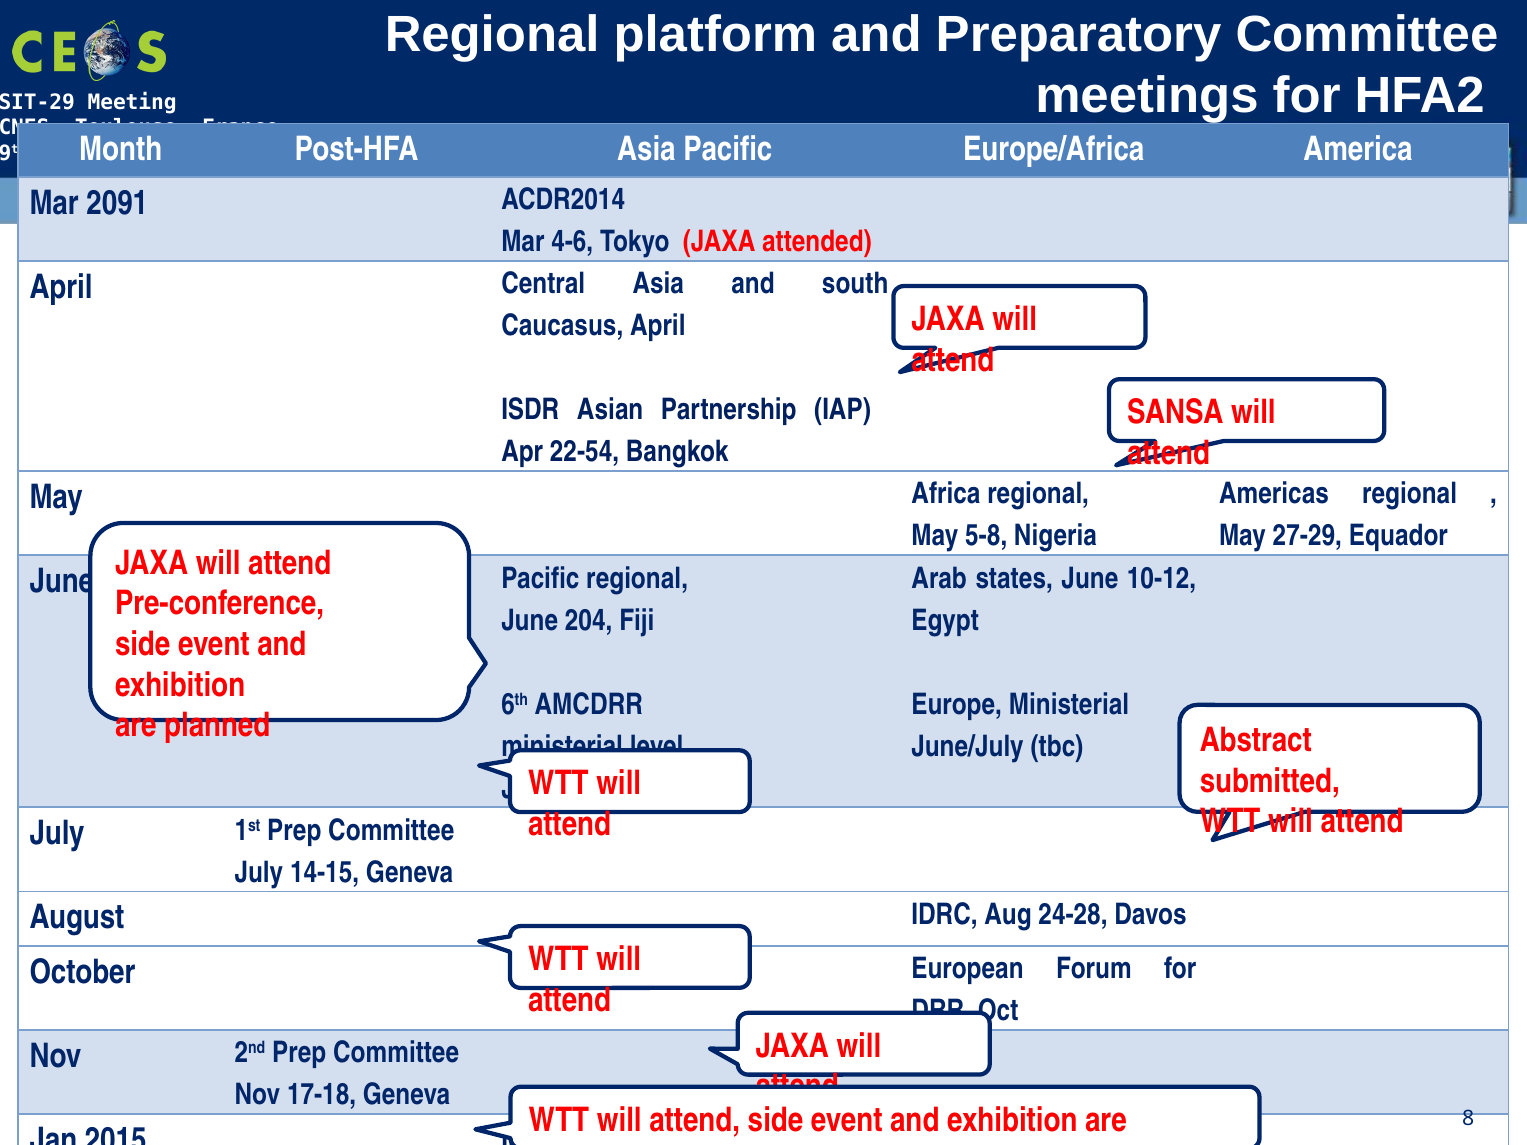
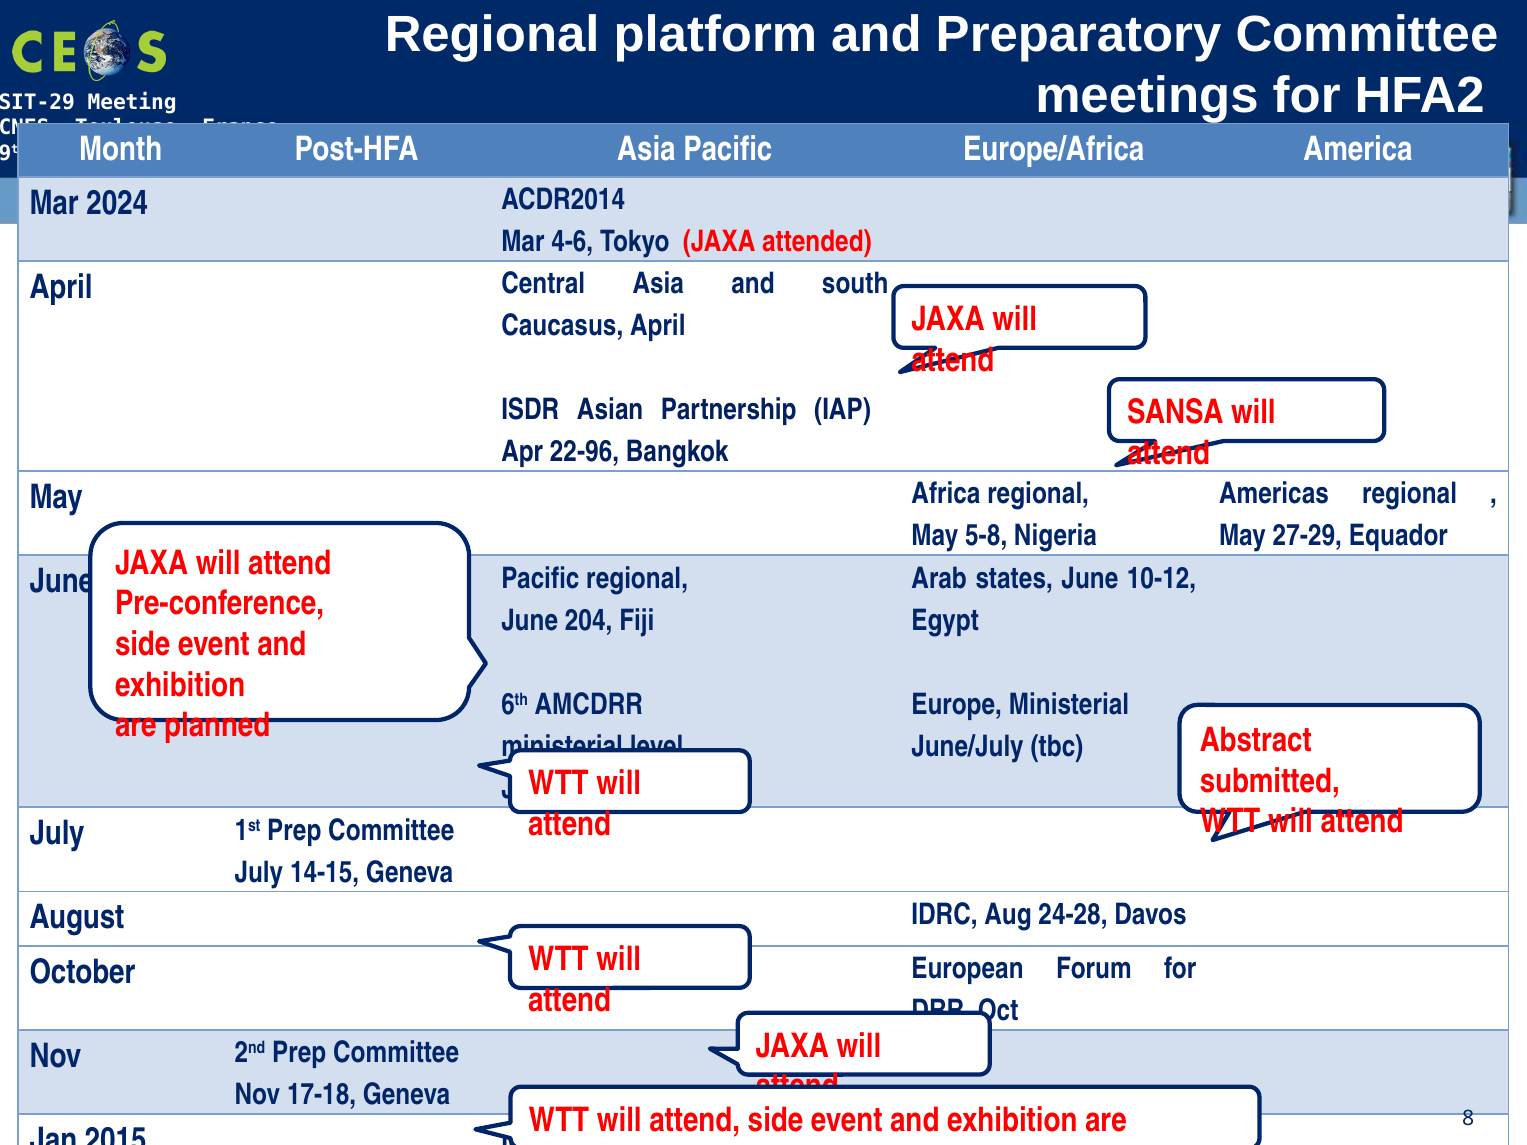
2091: 2091 -> 2024
22-54: 22-54 -> 22-96
